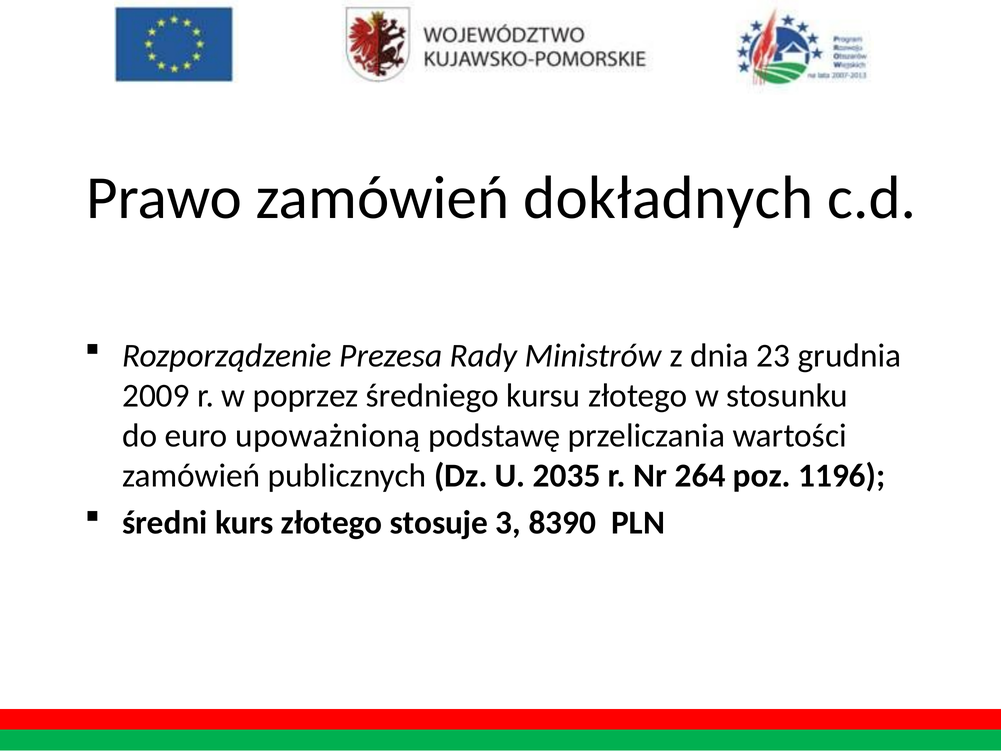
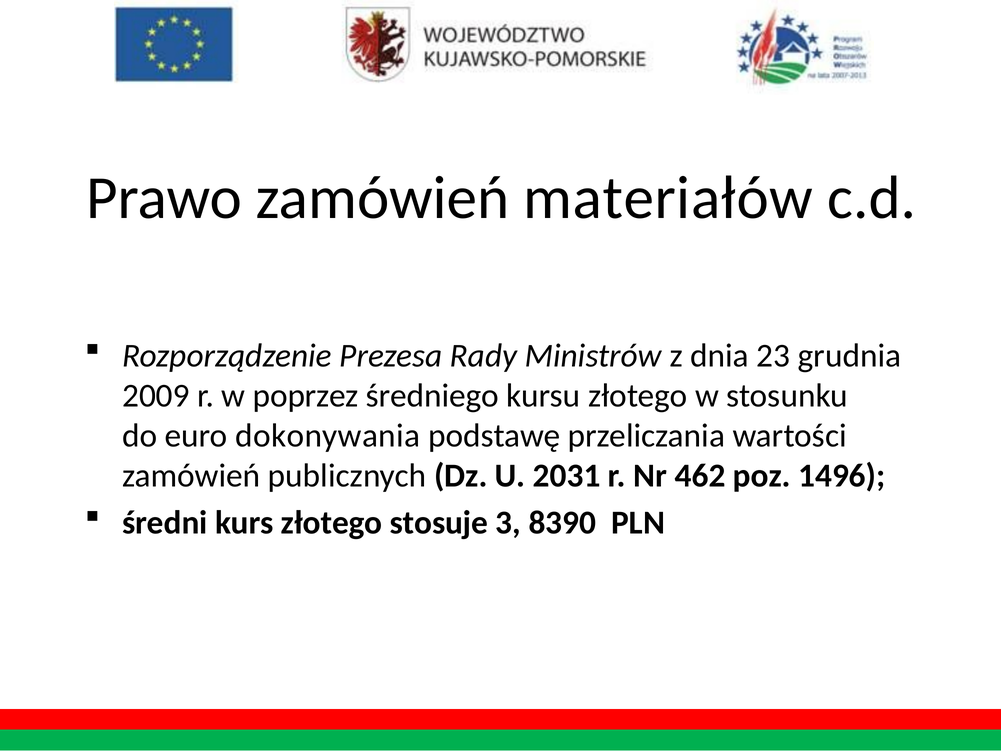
dokładnych: dokładnych -> materiałów
upoważnioną: upoważnioną -> dokonywania
2035: 2035 -> 2031
264: 264 -> 462
1196: 1196 -> 1496
